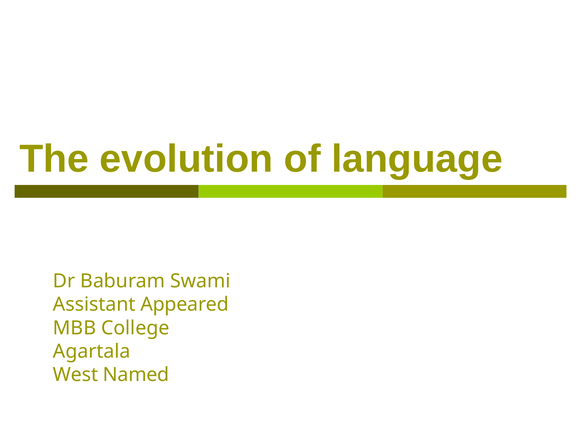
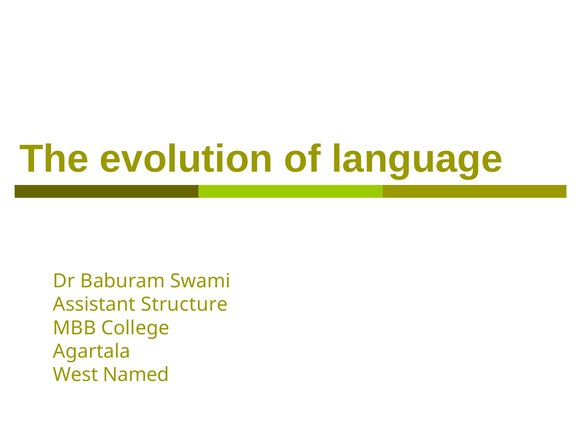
Appeared: Appeared -> Structure
